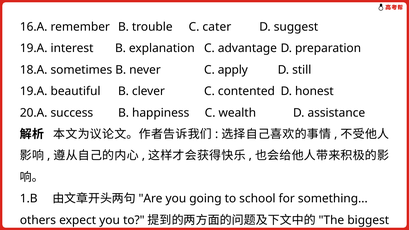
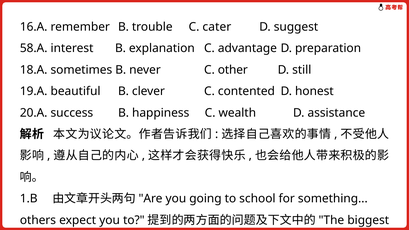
19.A at (34, 48): 19.A -> 58.A
apply: apply -> other
